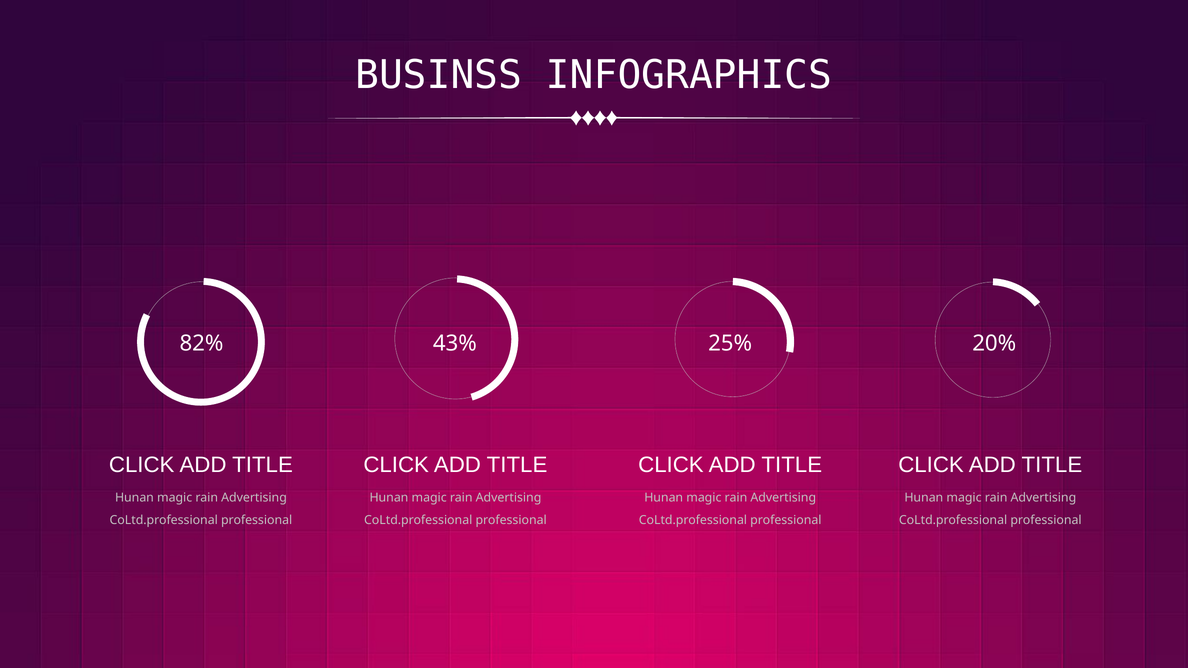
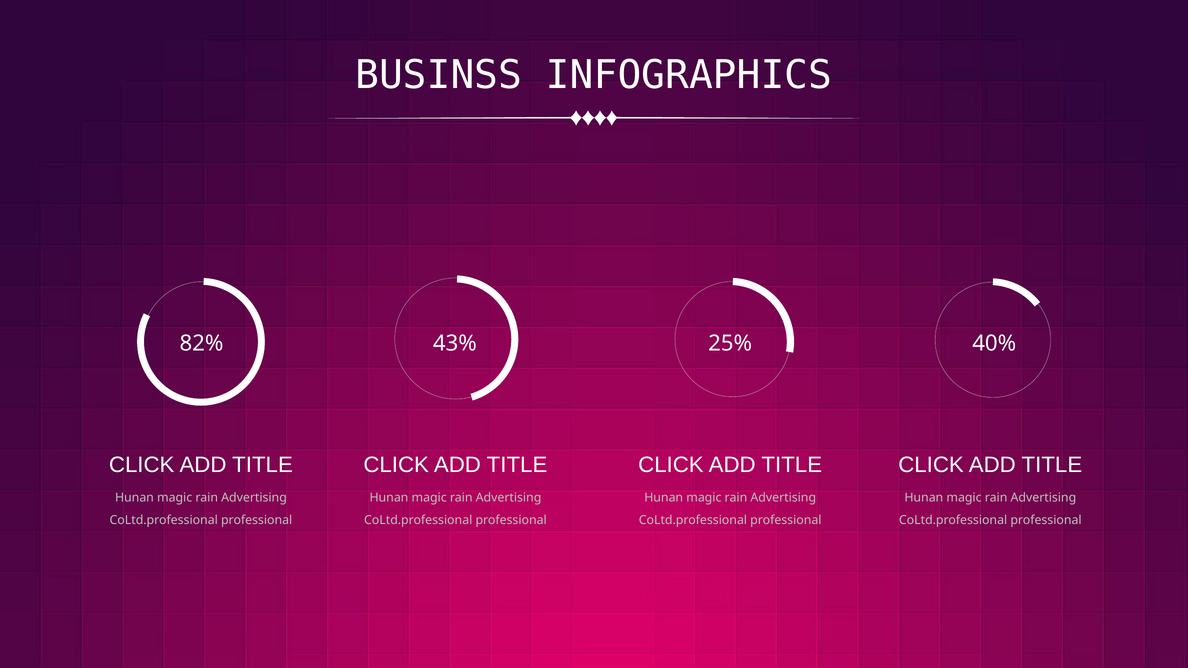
20%: 20% -> 40%
